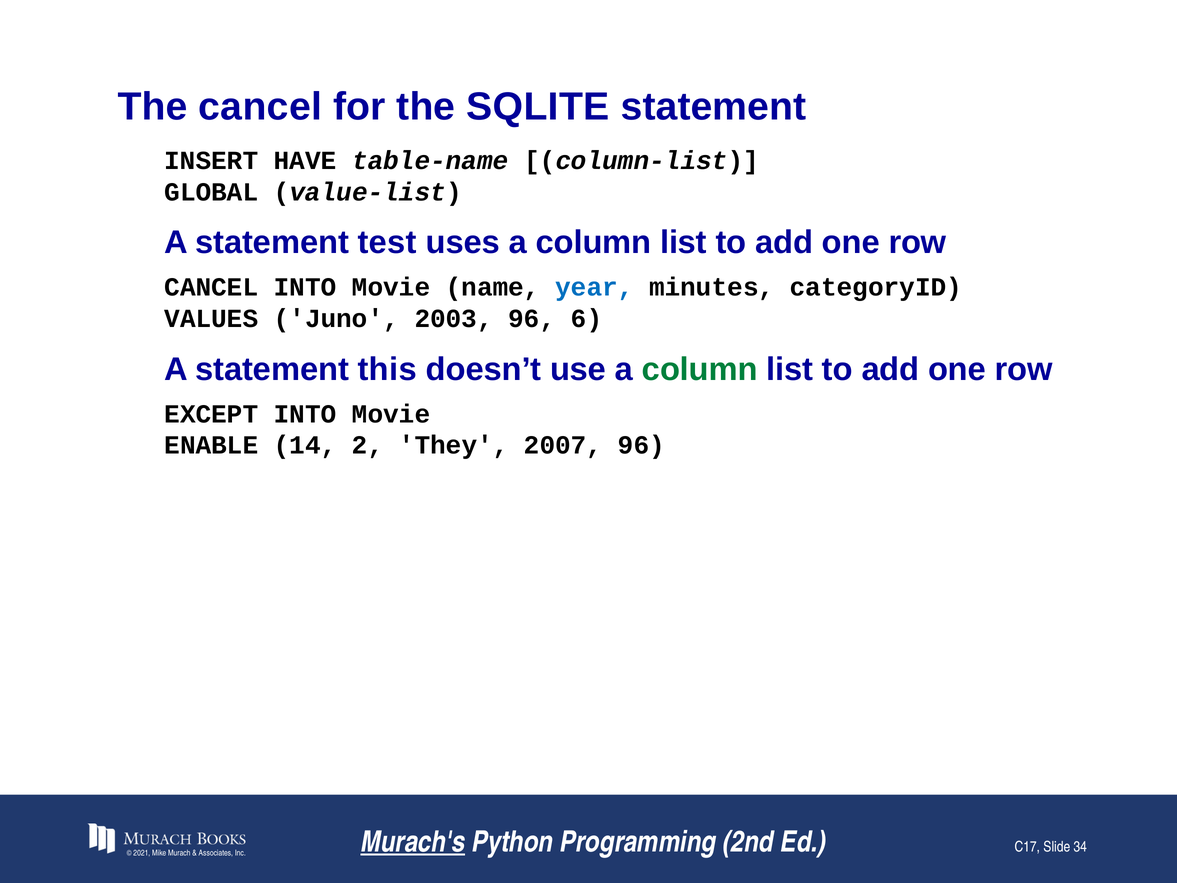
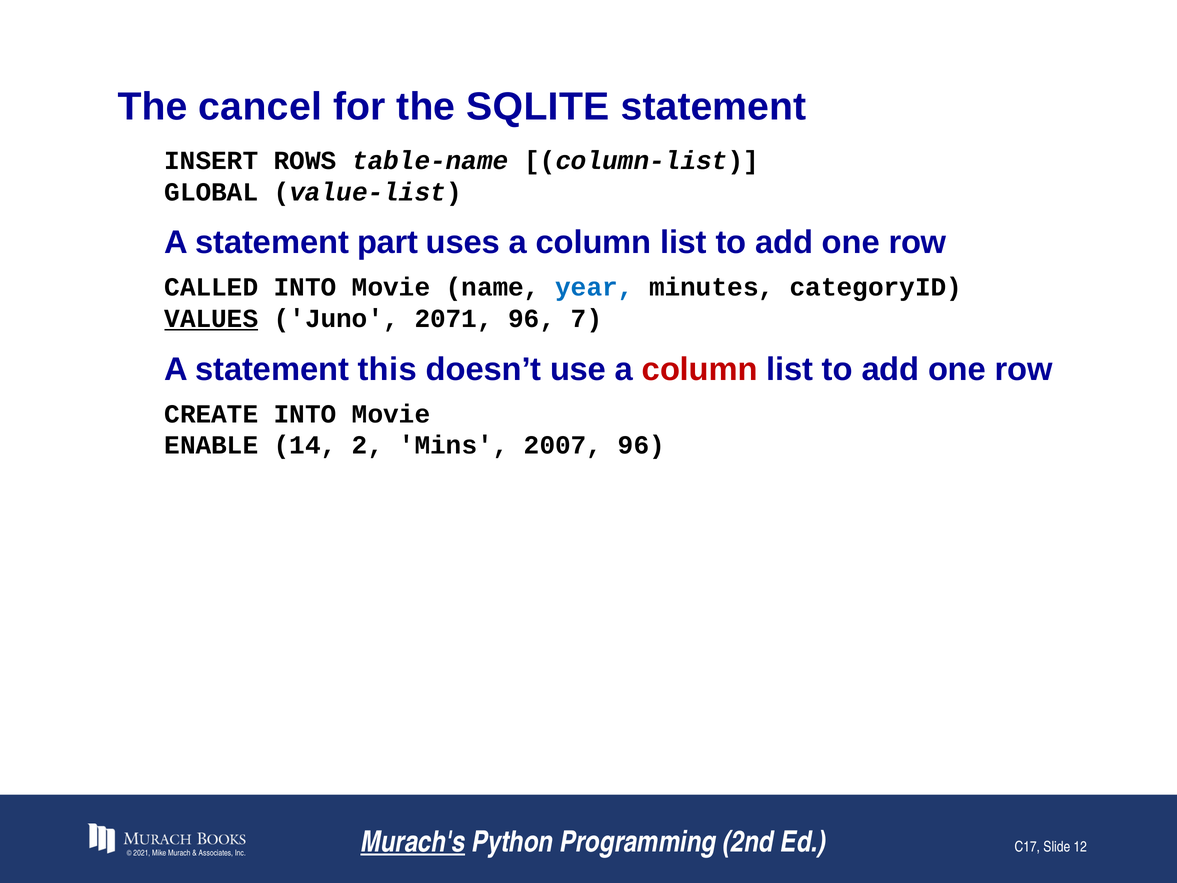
HAVE: HAVE -> ROWS
test: test -> part
CANCEL at (211, 287): CANCEL -> CALLED
VALUES underline: none -> present
2003: 2003 -> 2071
6: 6 -> 7
column at (700, 369) colour: green -> red
EXCEPT: EXCEPT -> CREATE
They: They -> Mins
34: 34 -> 12
